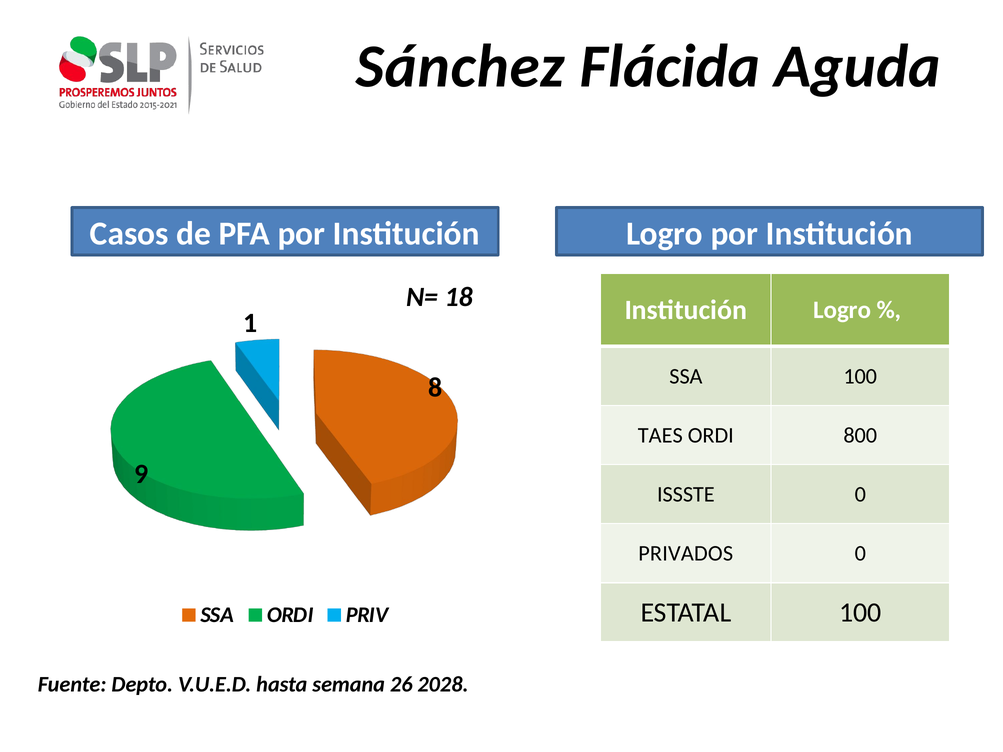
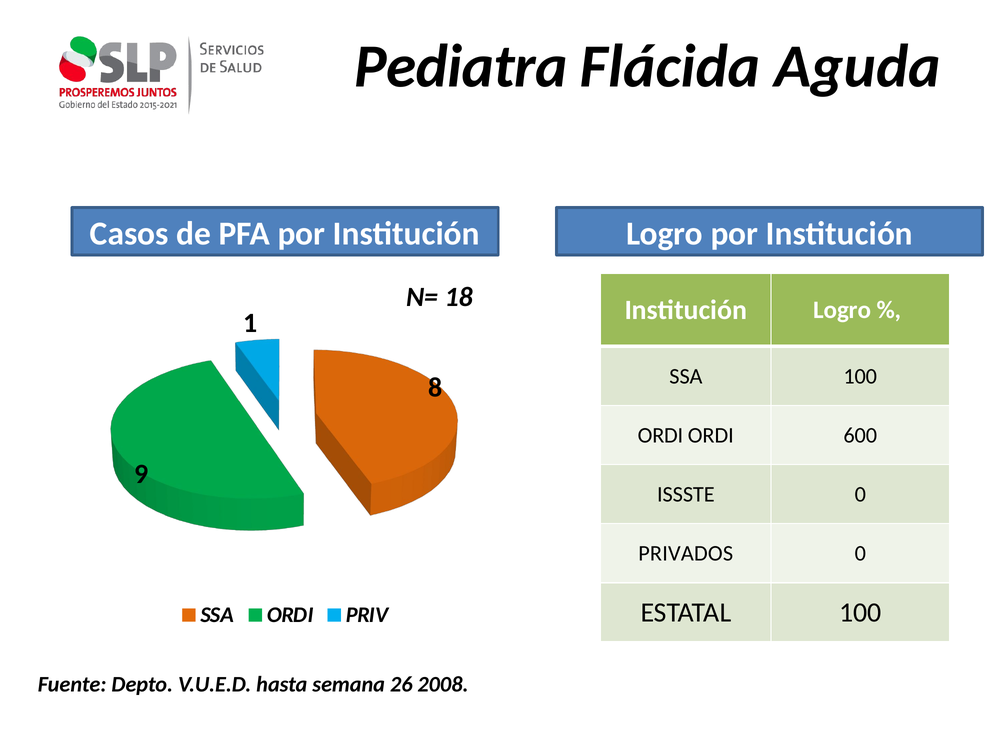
Sánchez: Sánchez -> Pediatra
TAES at (660, 435): TAES -> ORDI
800: 800 -> 600
2028: 2028 -> 2008
